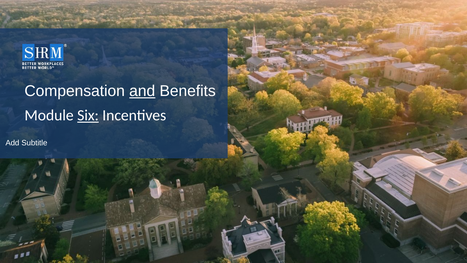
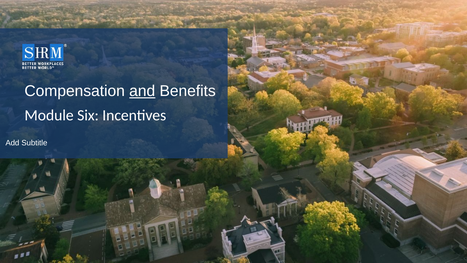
Six underline: present -> none
